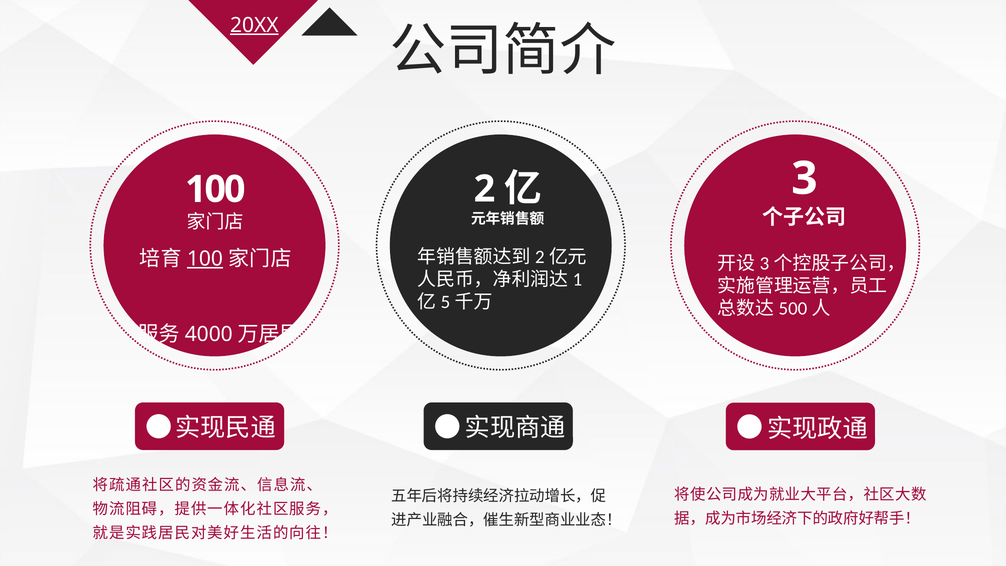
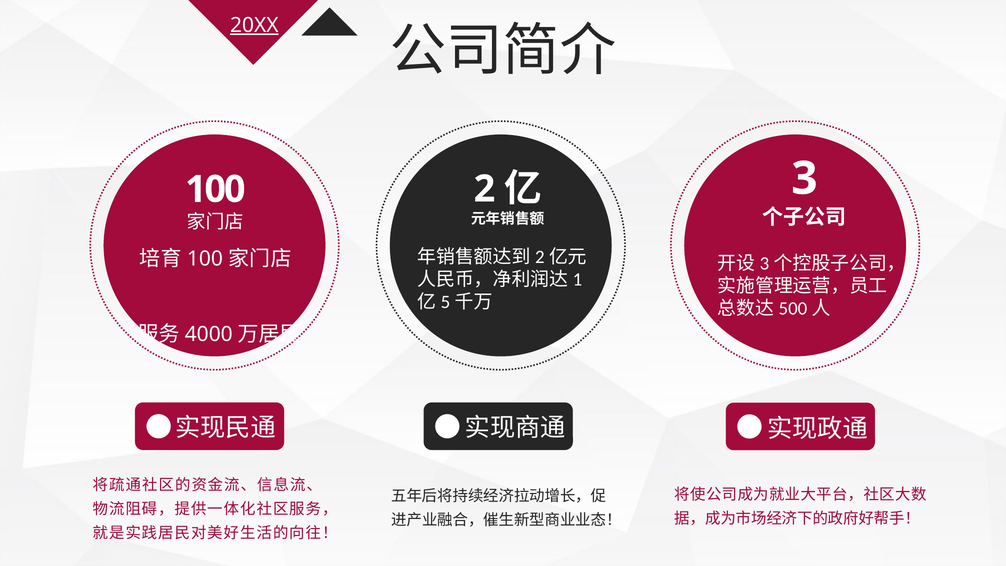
100 at (205, 259) underline: present -> none
